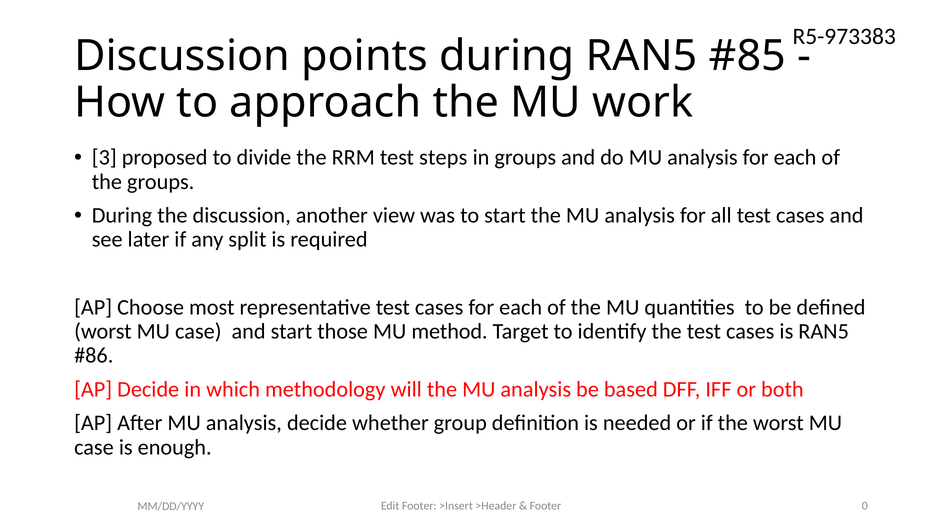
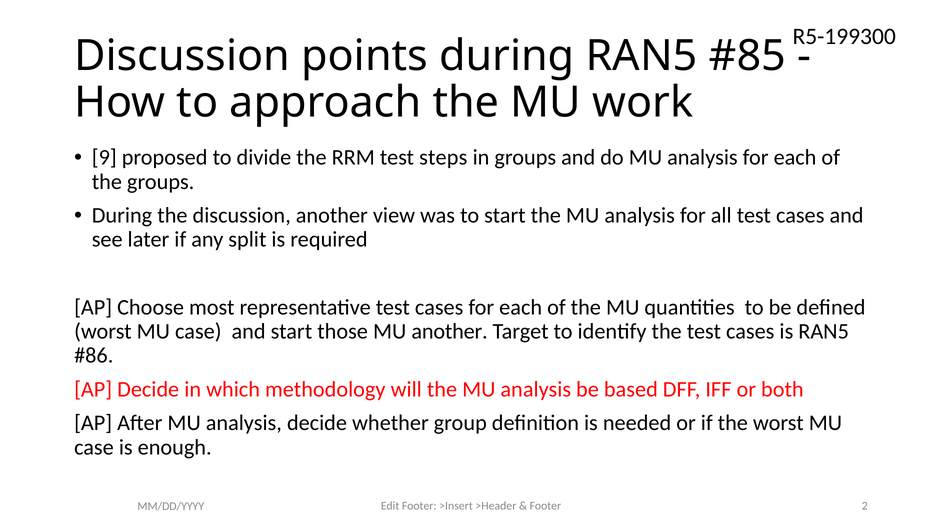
R5-973383: R5-973383 -> R5-199300
3: 3 -> 9
MU method: method -> another
0: 0 -> 2
